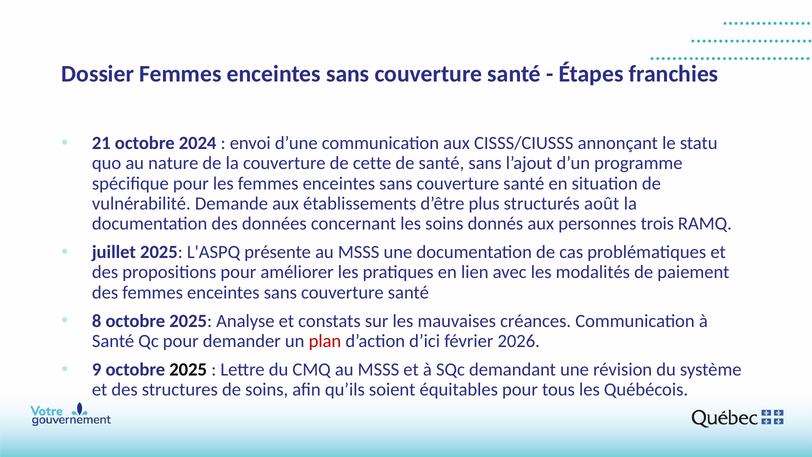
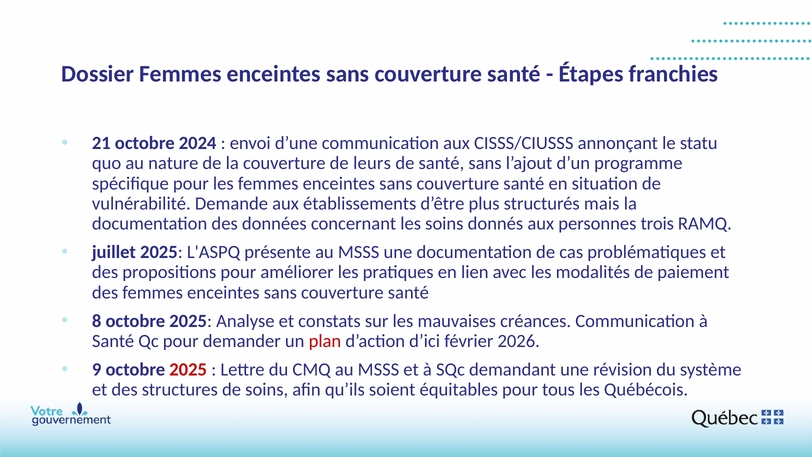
cette: cette -> leurs
août: août -> mais
2025 at (188, 369) colour: black -> red
